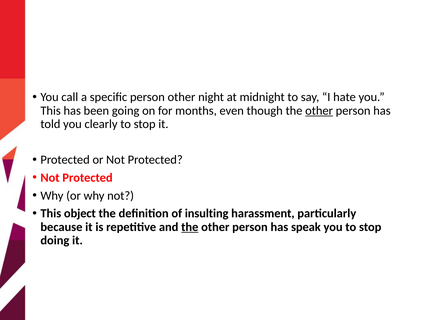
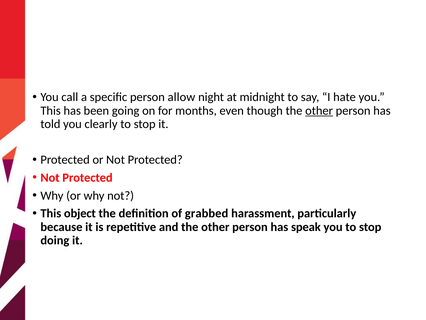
person other: other -> allow
insulting: insulting -> grabbed
the at (190, 227) underline: present -> none
